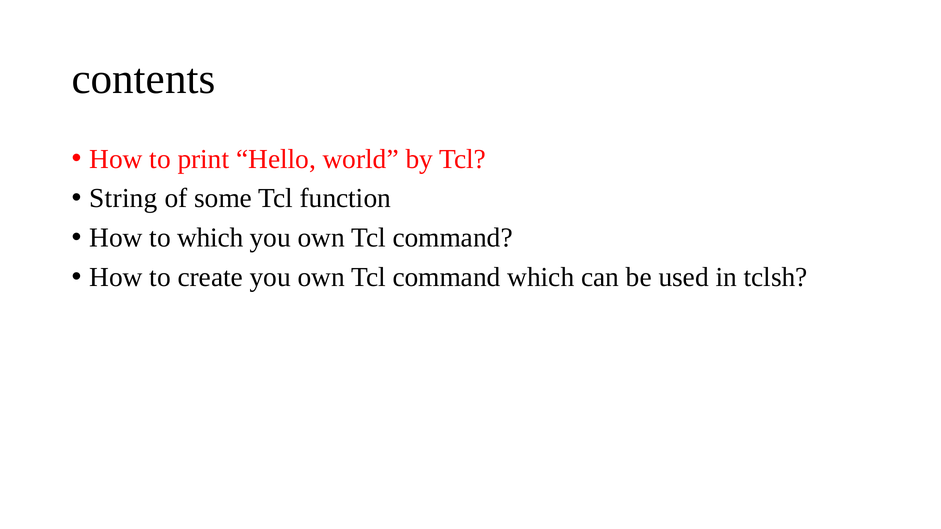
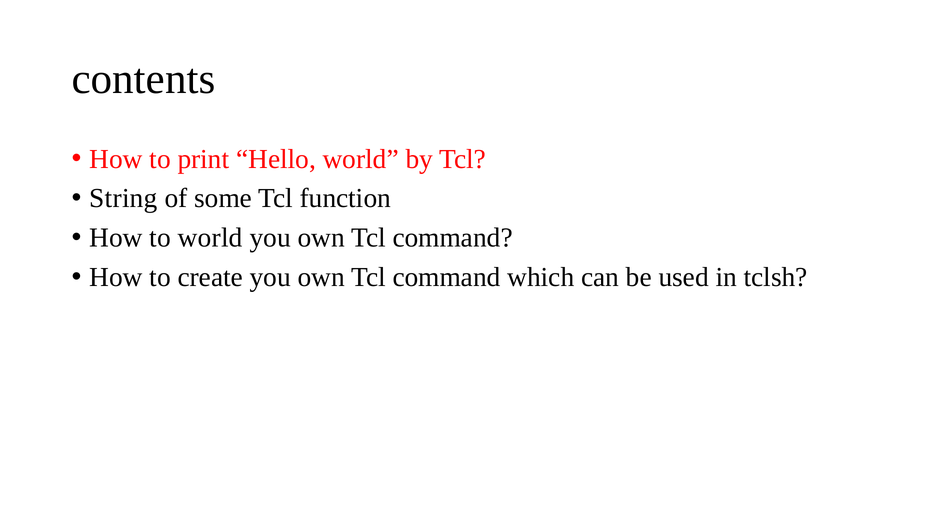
to which: which -> world
